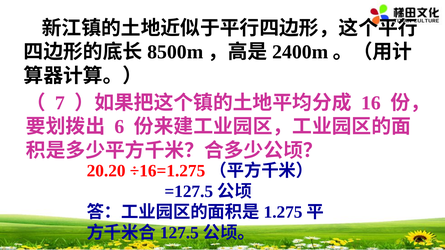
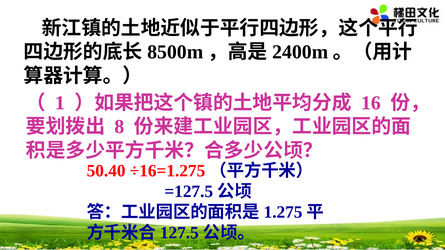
7: 7 -> 1
6: 6 -> 8
20.20: 20.20 -> 50.40
